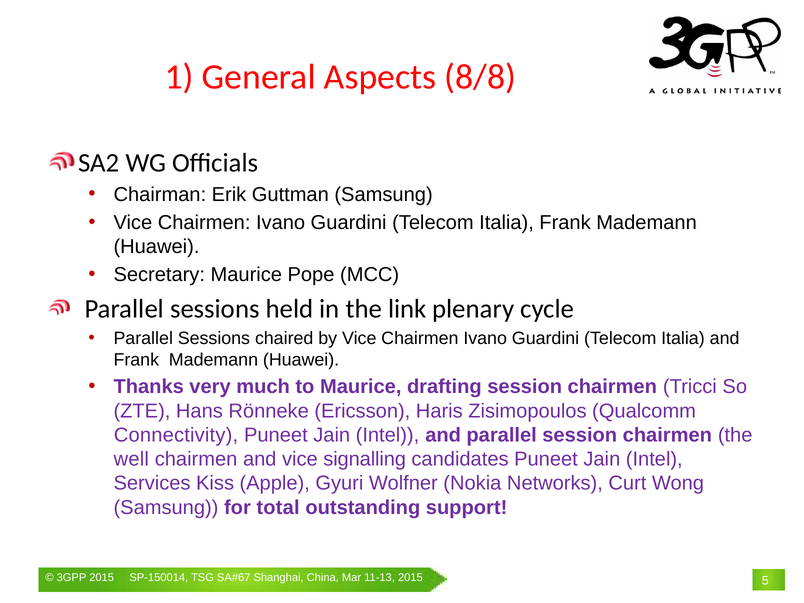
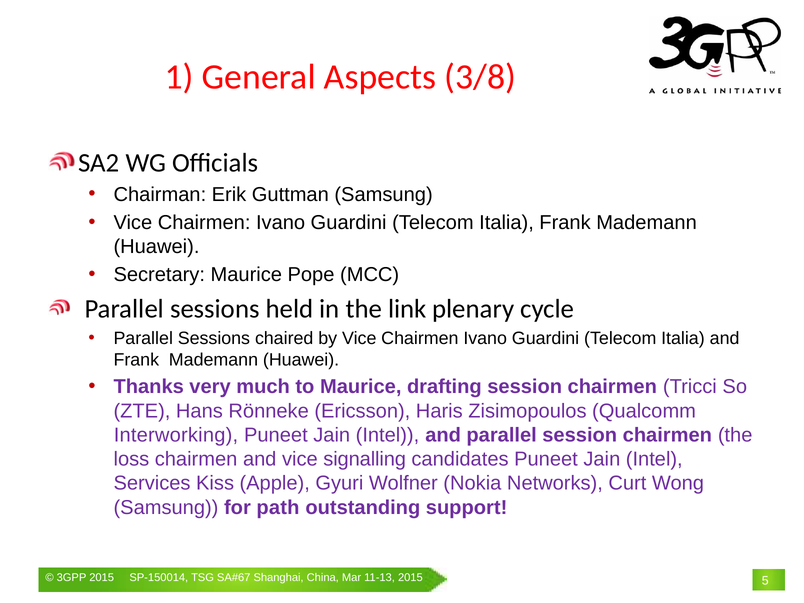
8/8: 8/8 -> 3/8
Connectivity: Connectivity -> Interworking
well: well -> loss
total: total -> path
